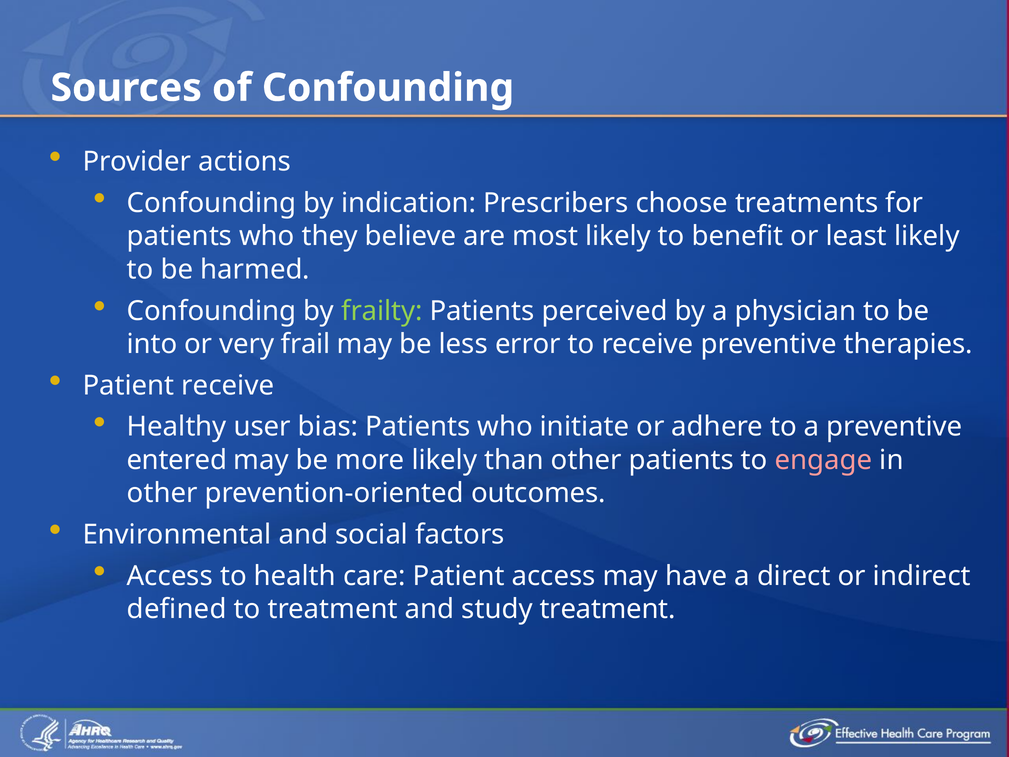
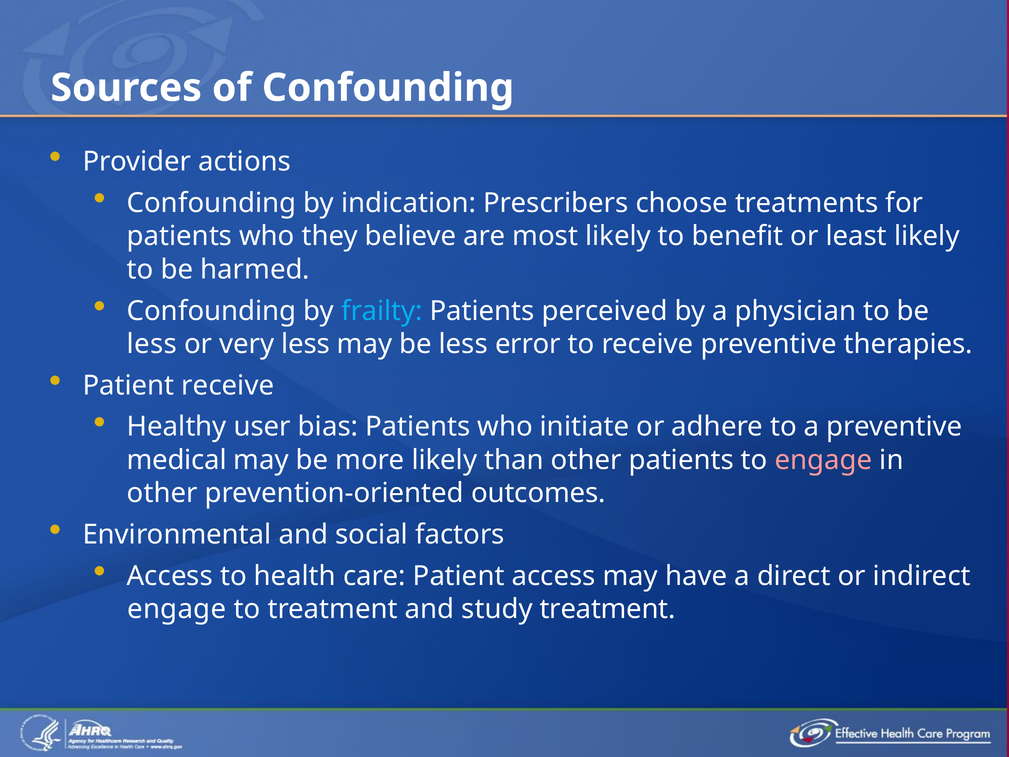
frailty colour: light green -> light blue
into at (152, 344): into -> less
very frail: frail -> less
entered: entered -> medical
defined at (177, 609): defined -> engage
